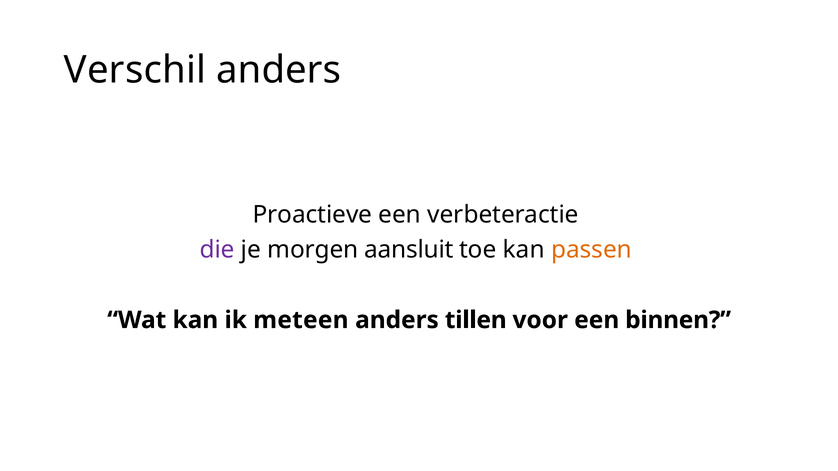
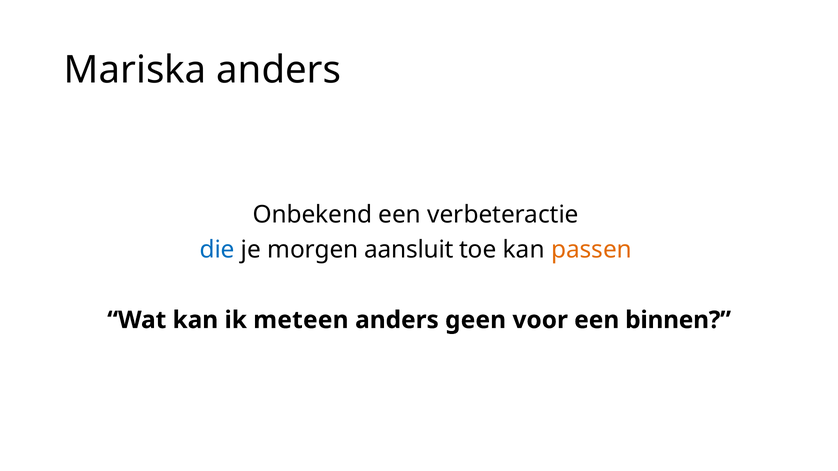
Verschil: Verschil -> Mariska
Proactieve: Proactieve -> Onbekend
die colour: purple -> blue
tillen: tillen -> geen
